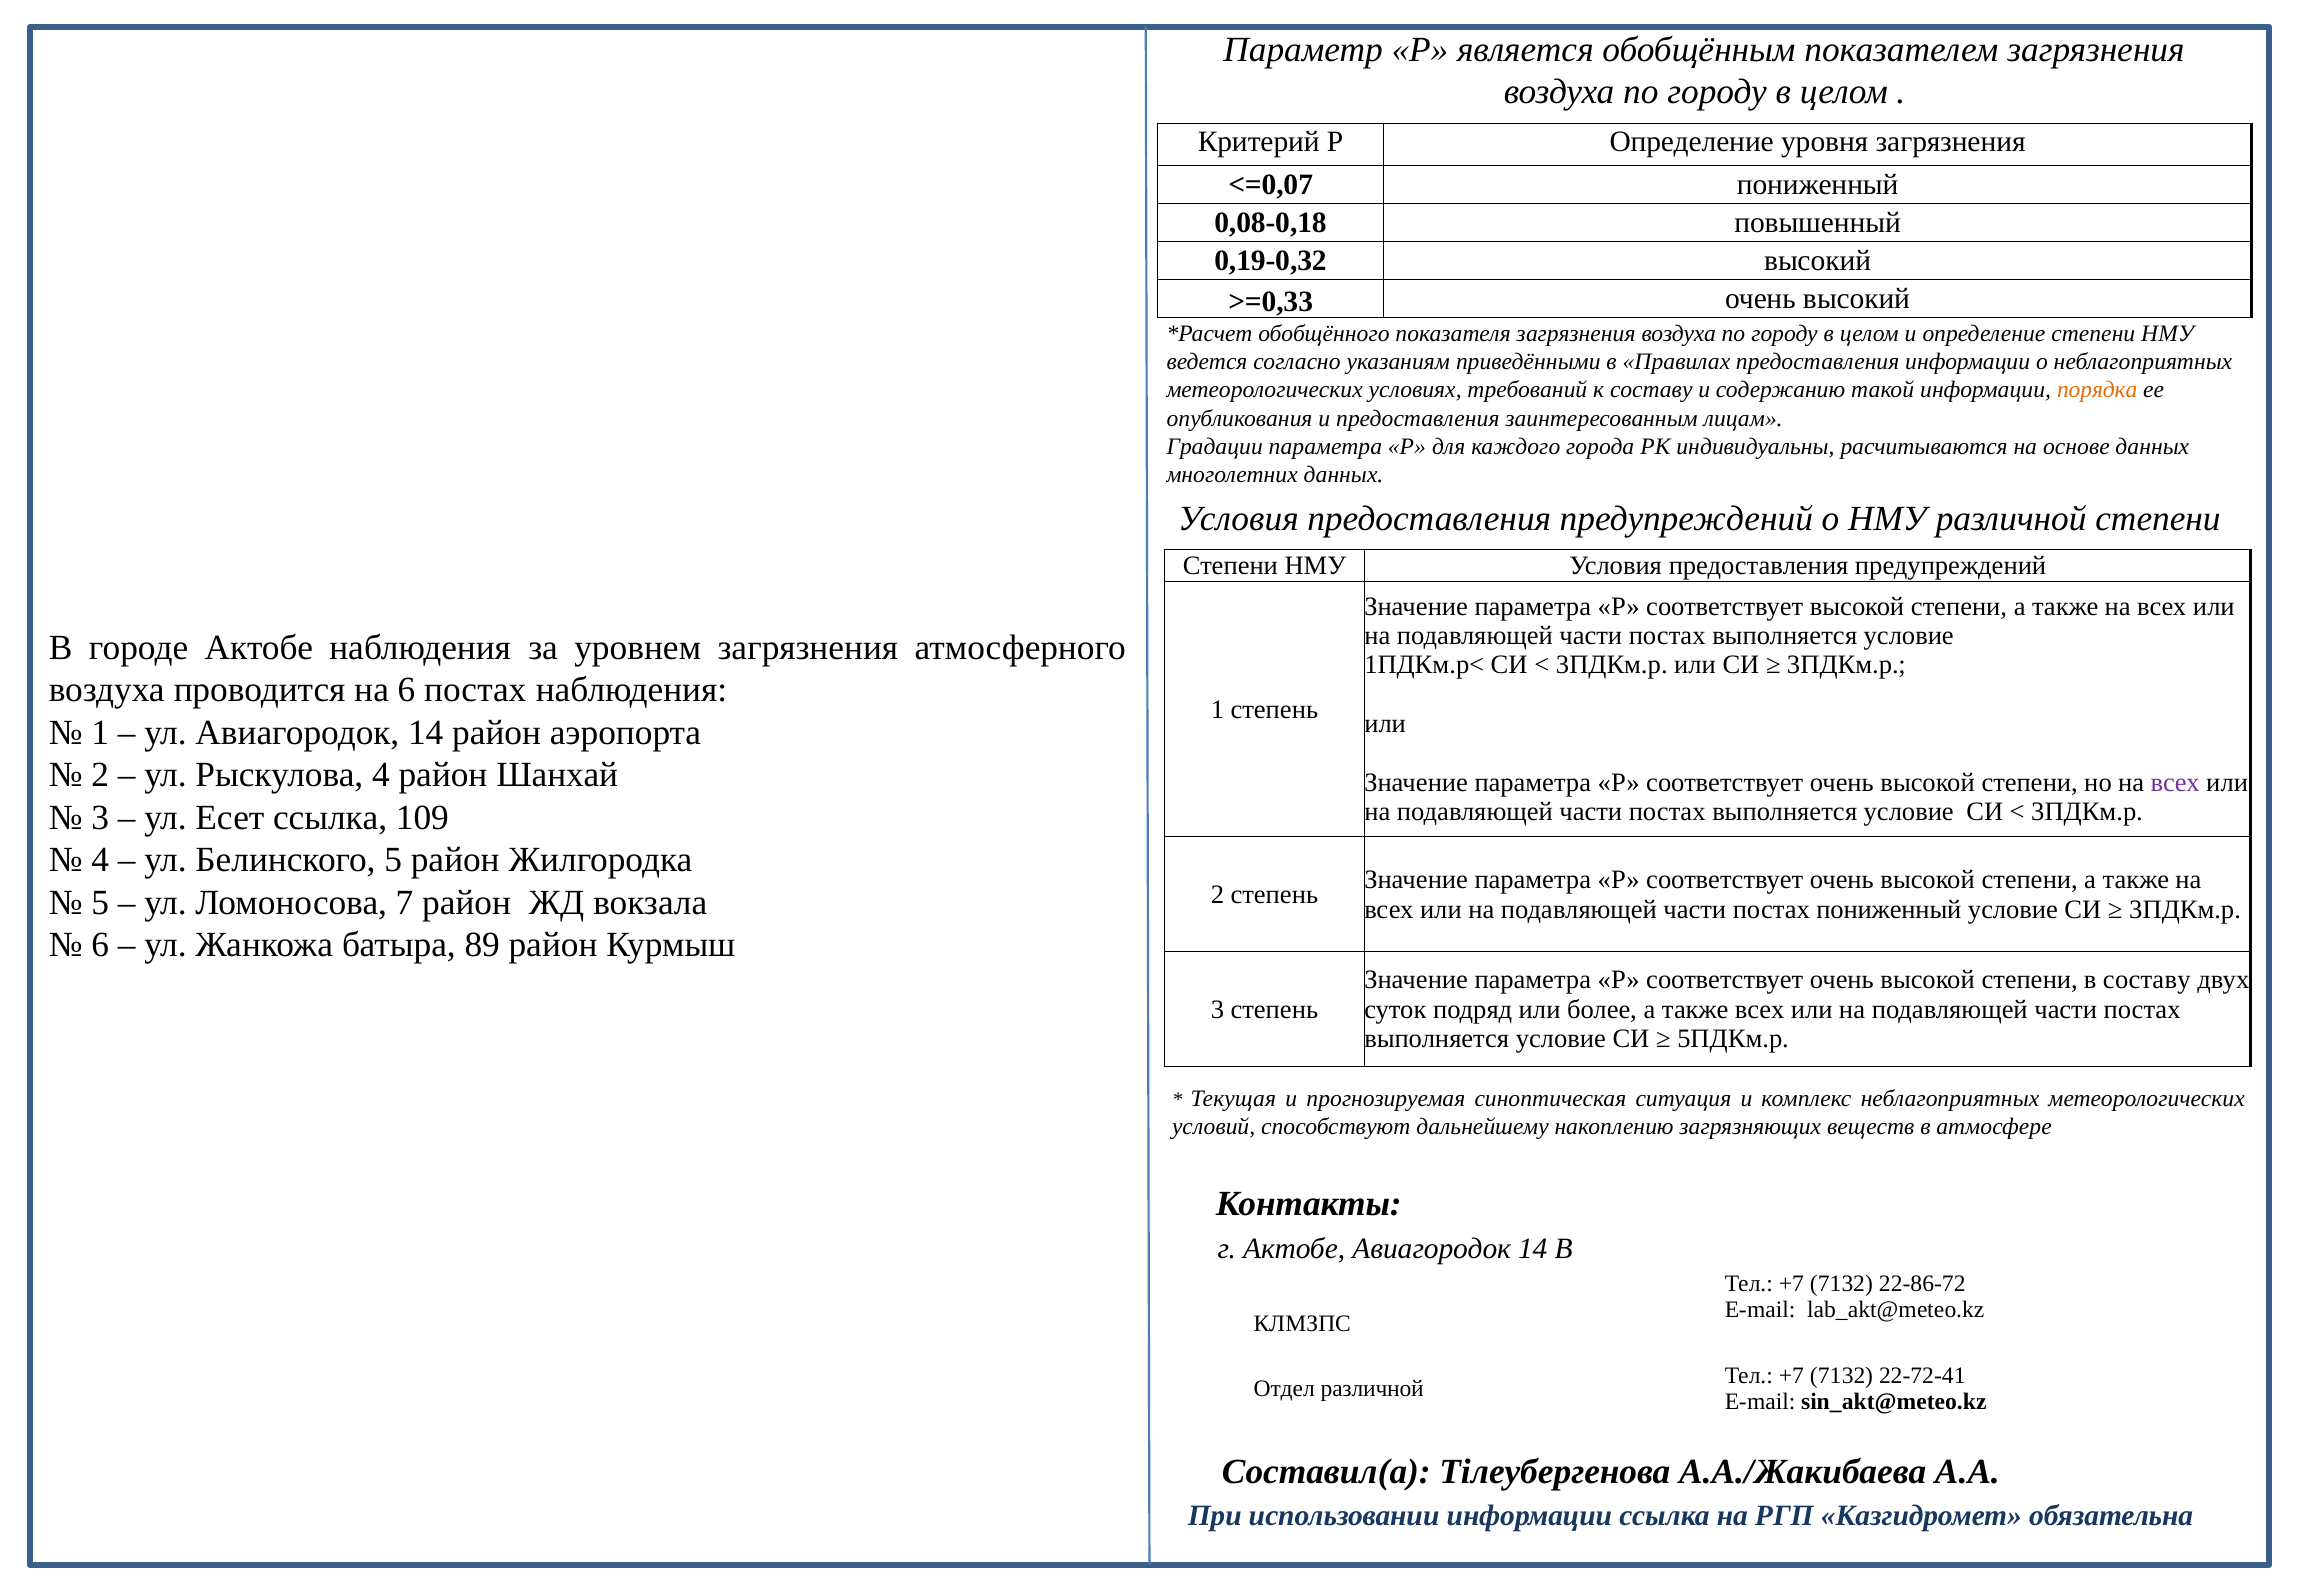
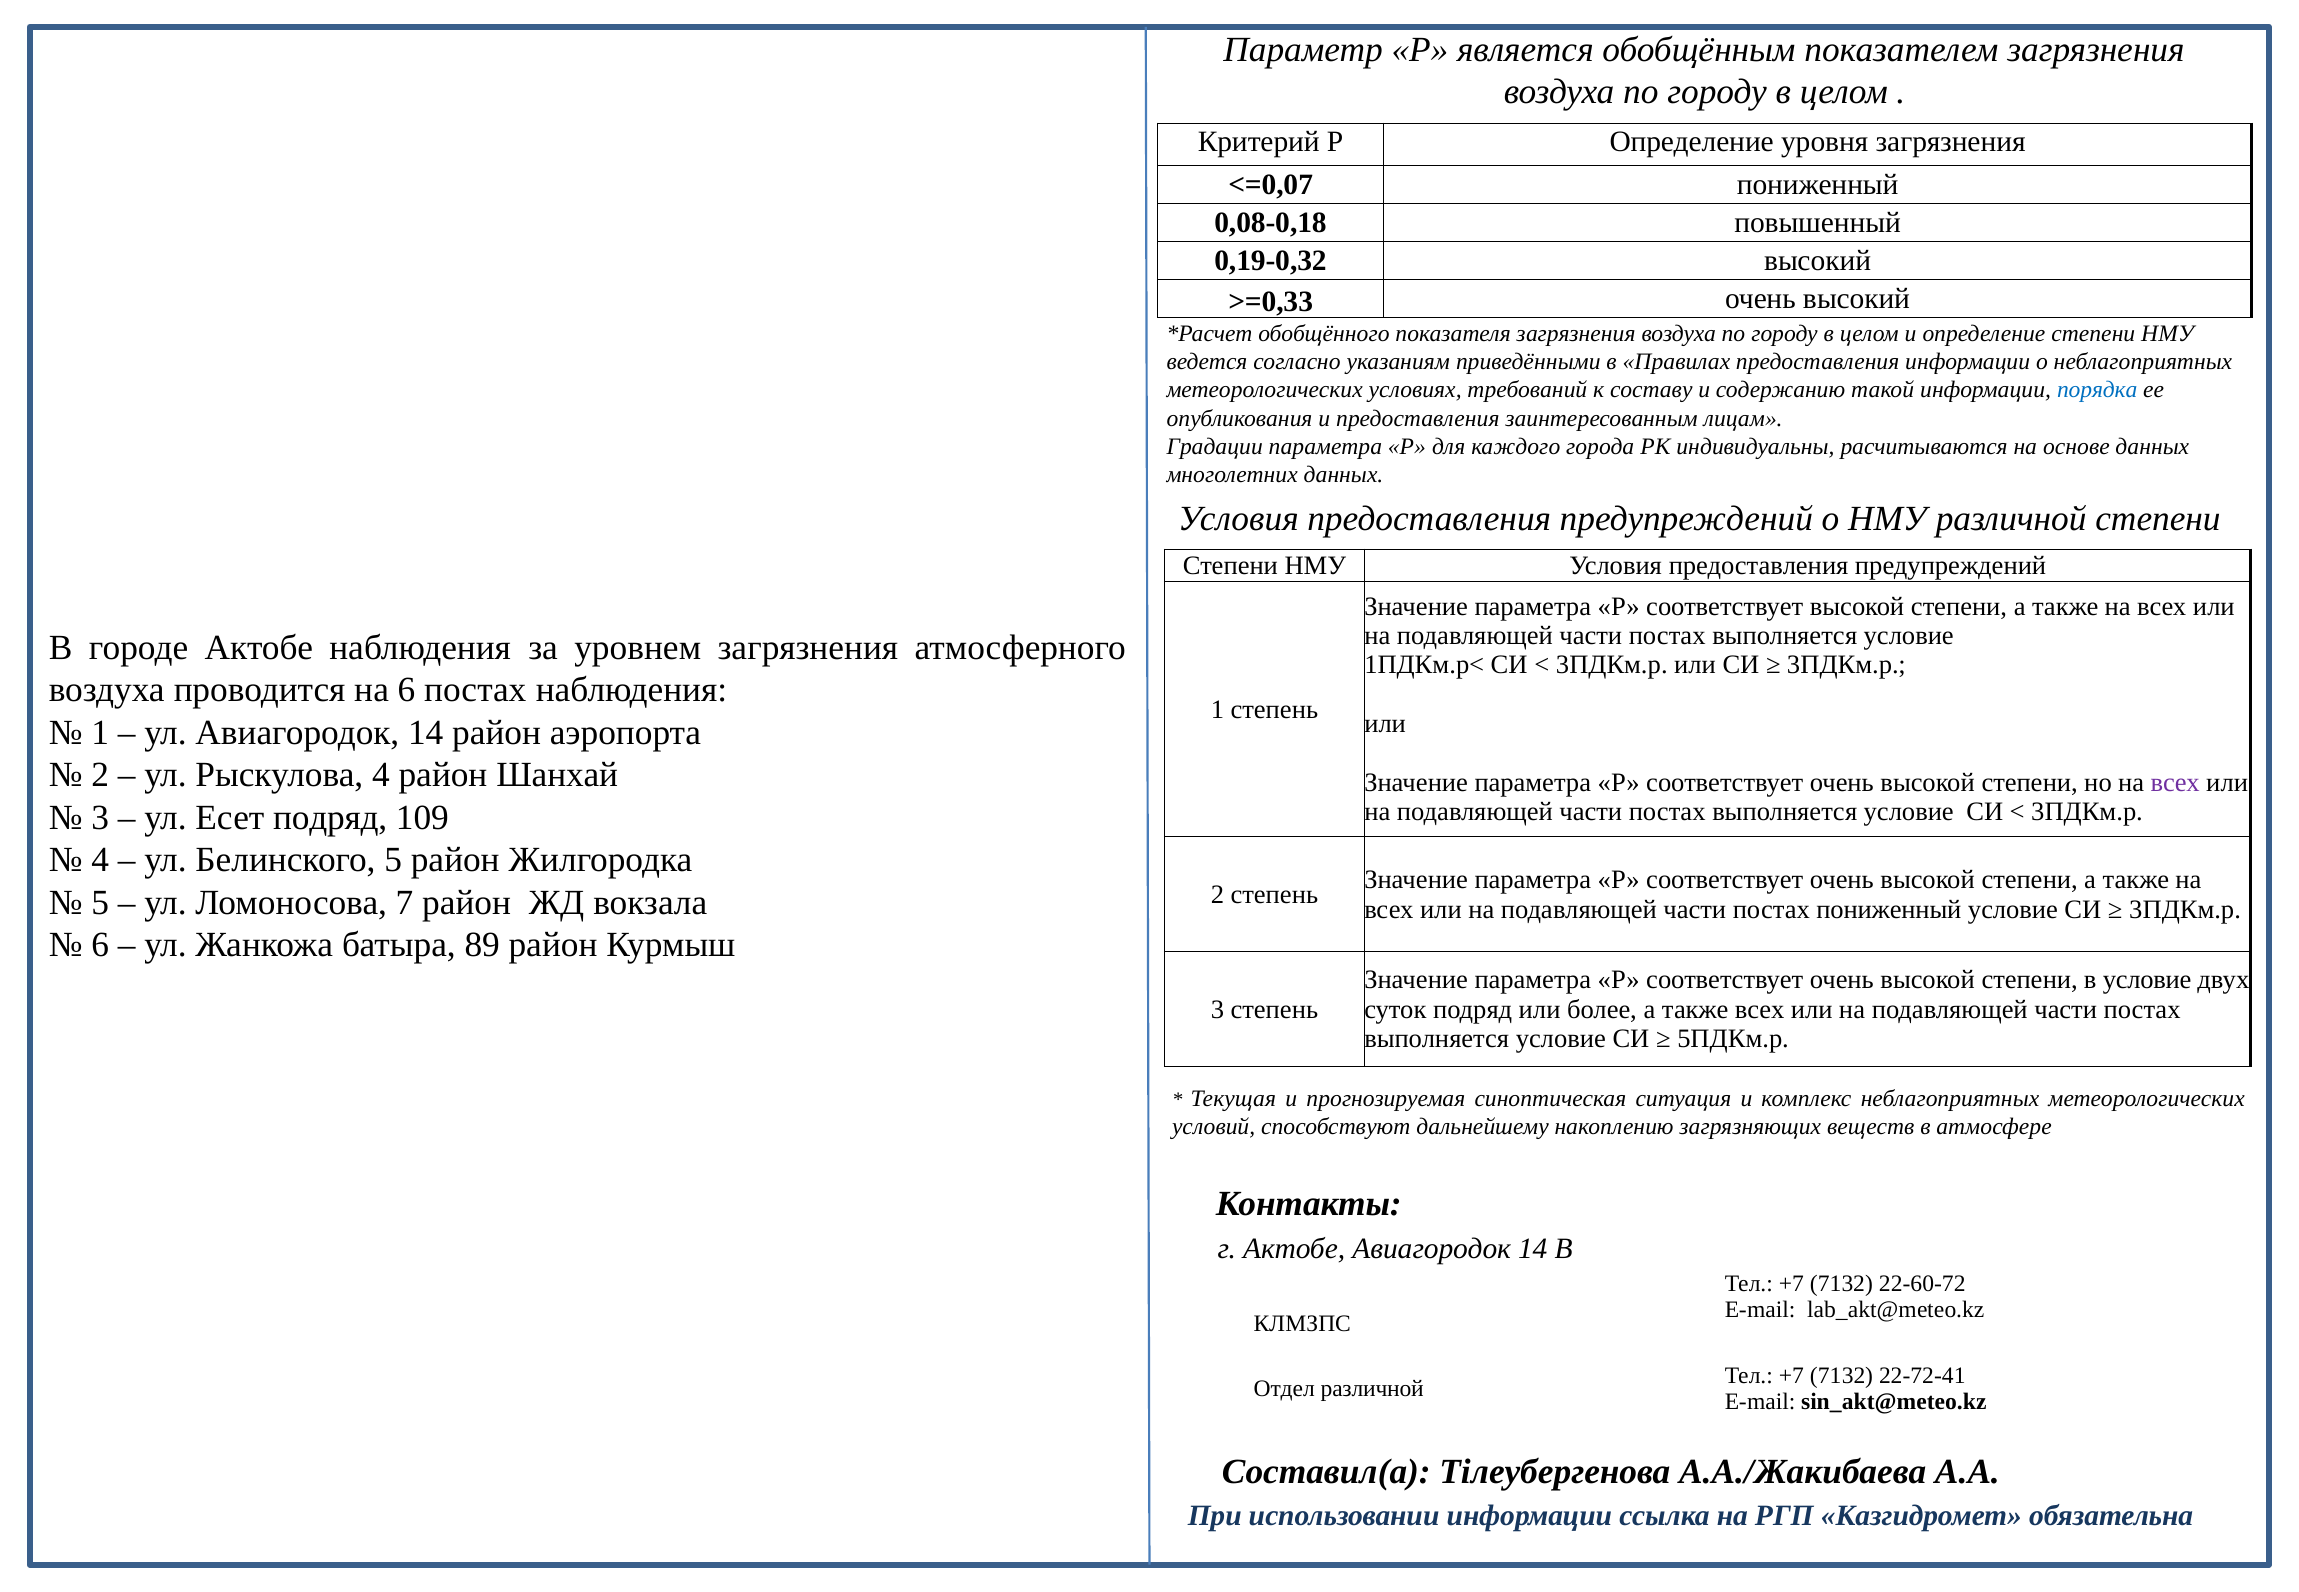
порядка colour: orange -> blue
Есет ссылка: ссылка -> подряд
в составу: составу -> условие
22-86-72: 22-86-72 -> 22-60-72
